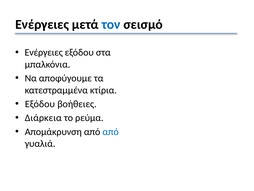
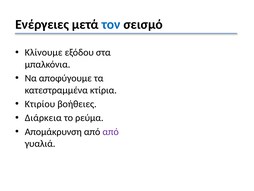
Ενέργειες at (44, 52): Ενέργειες -> Κλίνουμε
Εξόδου at (40, 104): Εξόδου -> Κτιρίου
από at (111, 131) colour: blue -> purple
